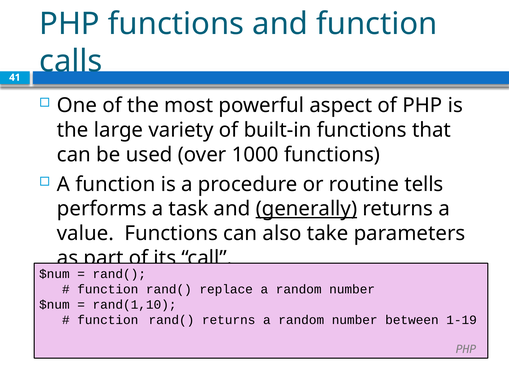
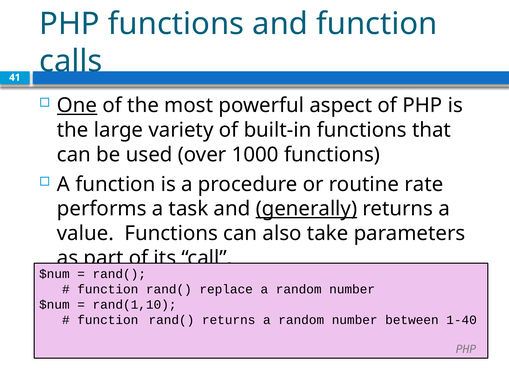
One underline: none -> present
tells: tells -> rate
1-19: 1-19 -> 1-40
